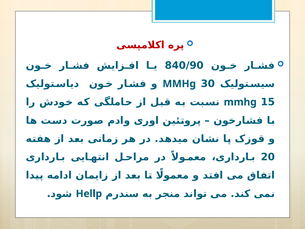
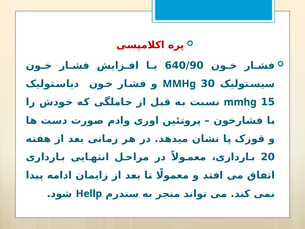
840/90: 840/90 -> 640/90
